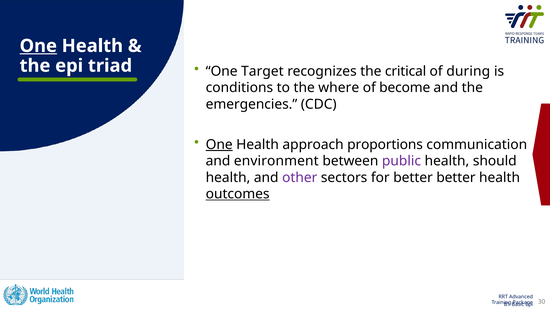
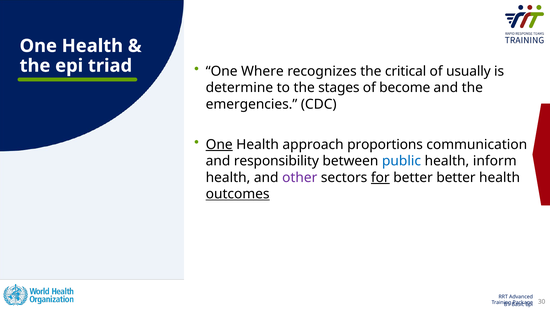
One at (38, 46) underline: present -> none
Target: Target -> Where
during: during -> usually
conditions: conditions -> determine
where: where -> stages
environment: environment -> responsibility
public colour: purple -> blue
should: should -> inform
for underline: none -> present
